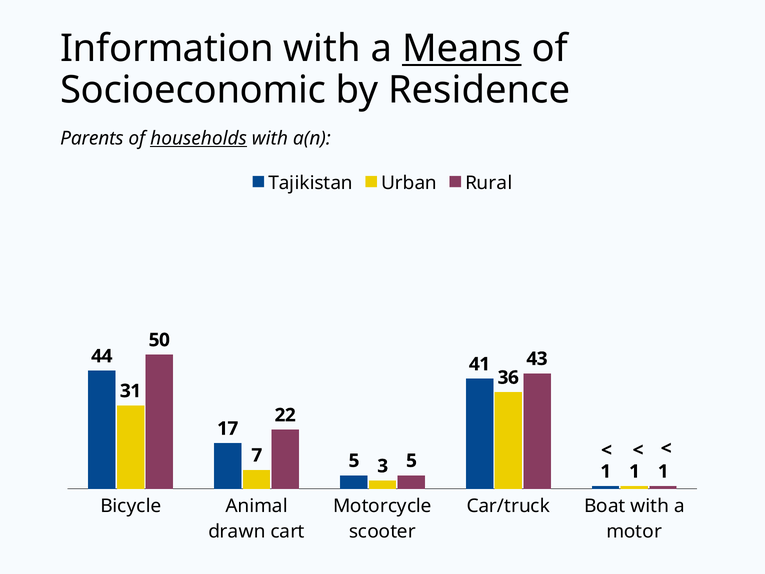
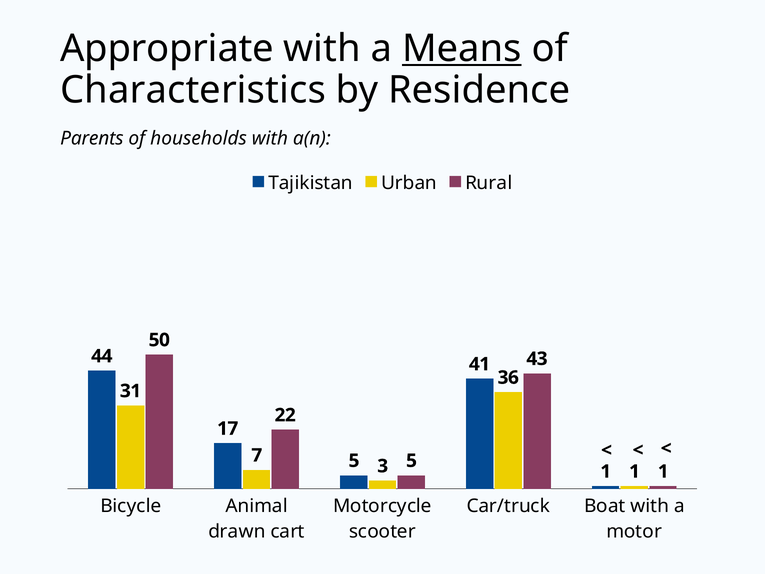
Information: Information -> Appropriate
Socioeconomic: Socioeconomic -> Characteristics
households underline: present -> none
